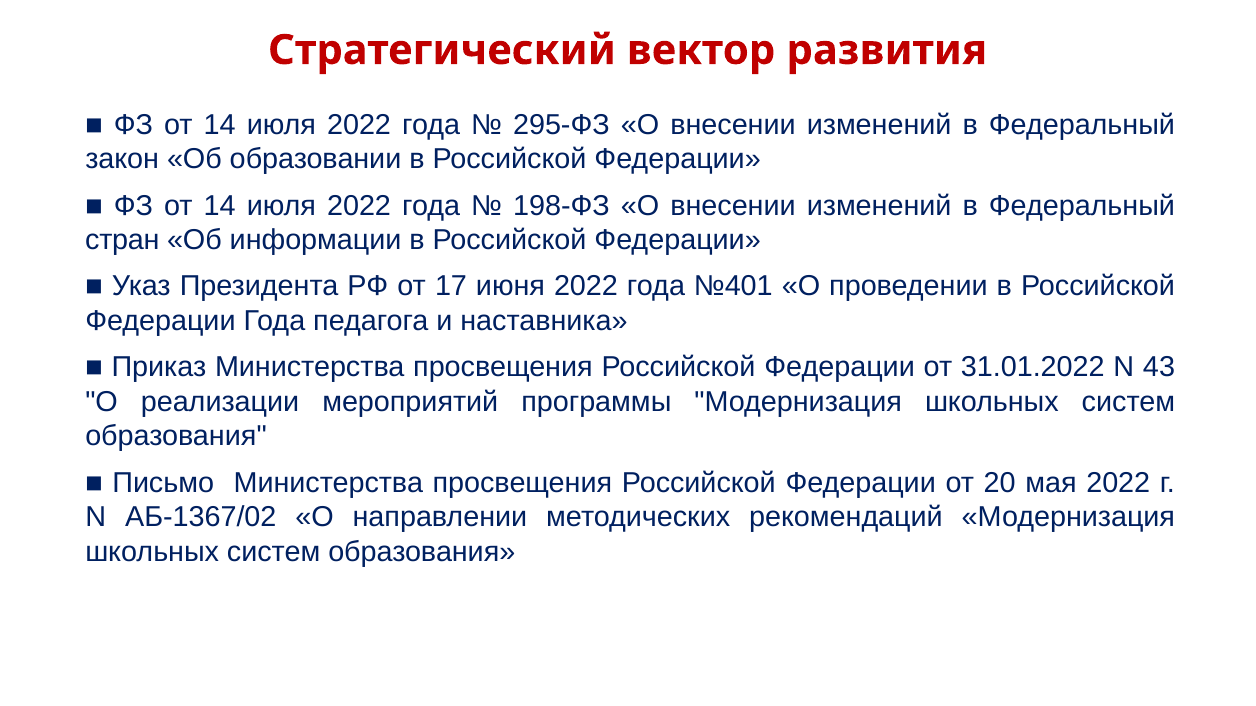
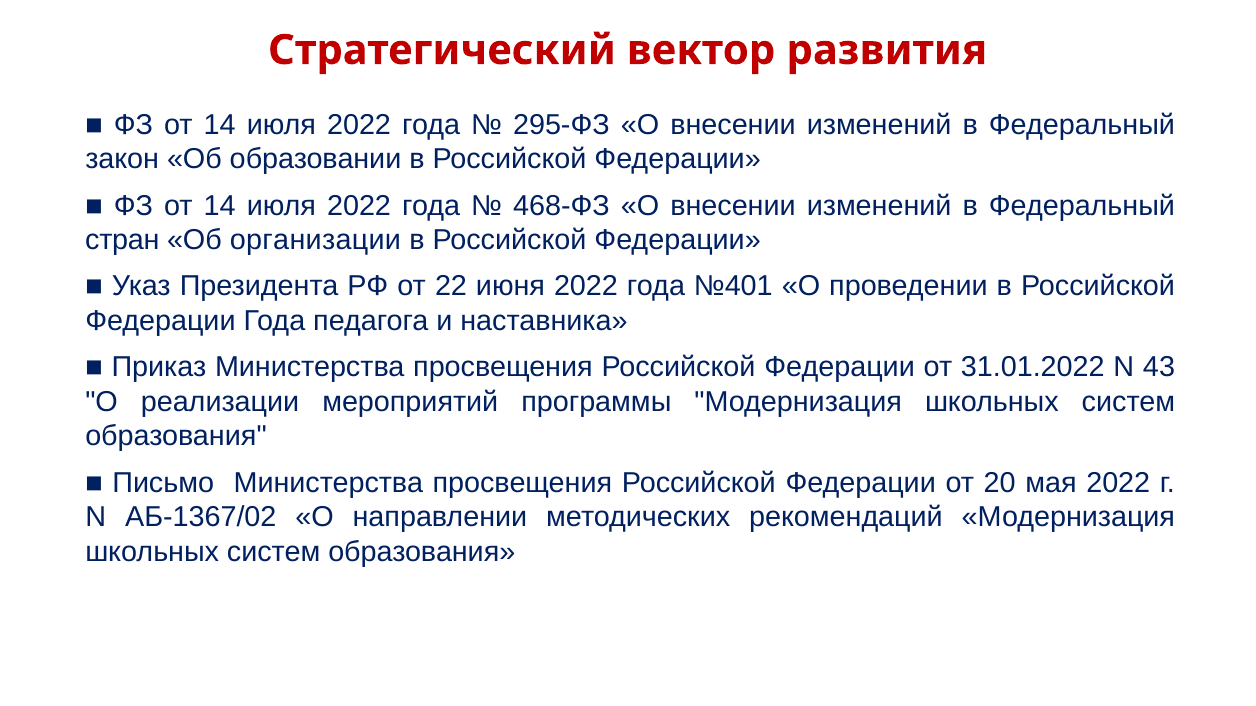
198-ФЗ: 198-ФЗ -> 468-ФЗ
информации: информации -> организации
17: 17 -> 22
